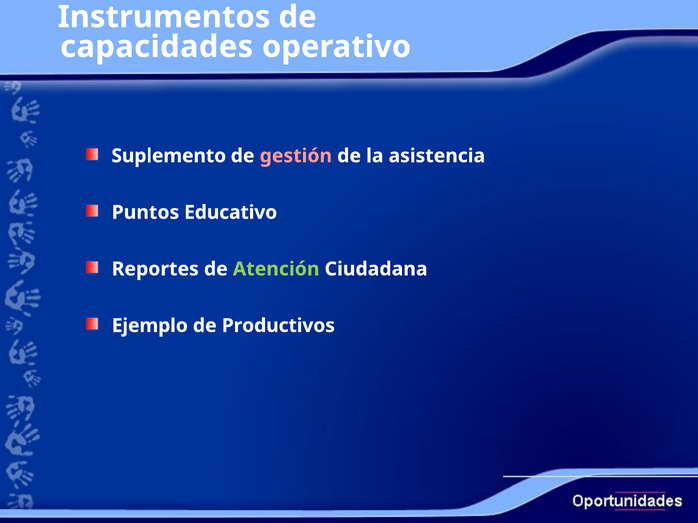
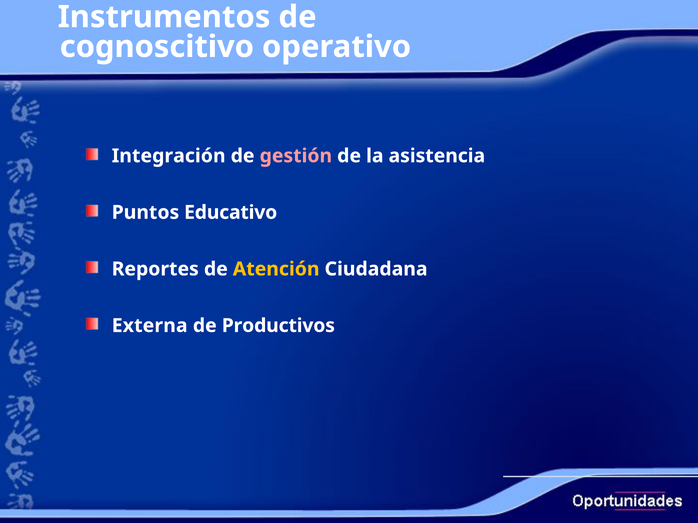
capacidades: capacidades -> cognoscitivo
Suplemento: Suplemento -> Integración
Atención colour: light green -> yellow
Ejemplo: Ejemplo -> Externa
